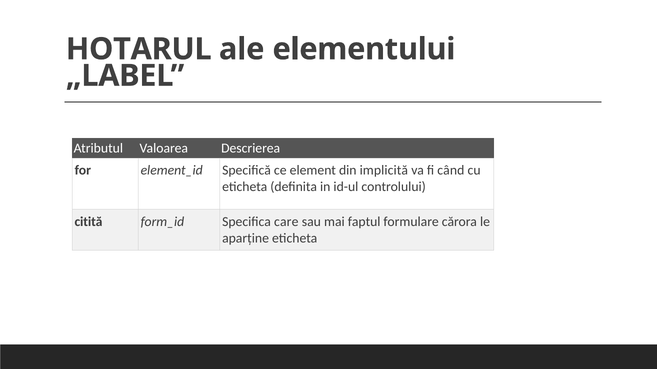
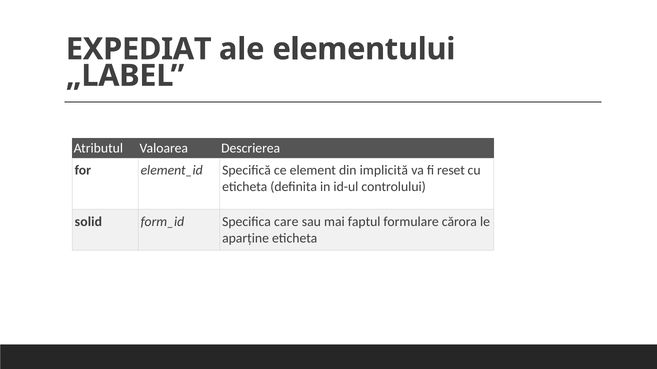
HOTARUL: HOTARUL -> EXPEDIAT
când: când -> reset
citită: citită -> solid
